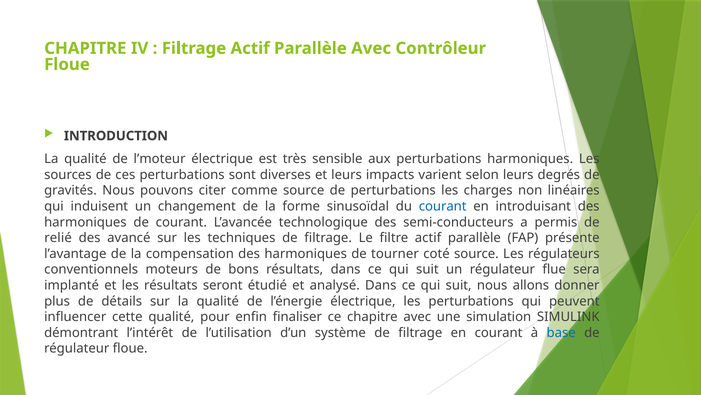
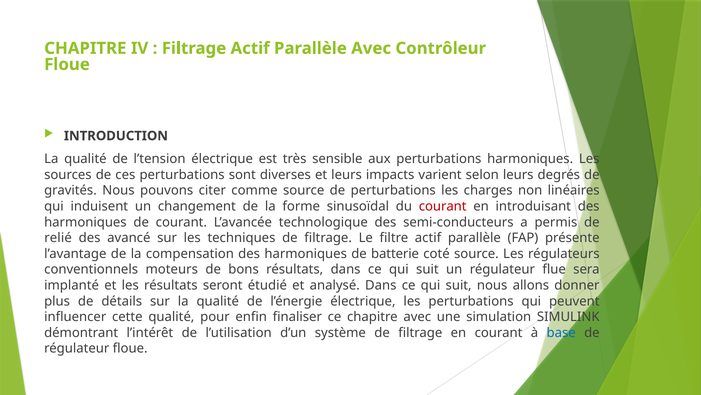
l’moteur: l’moteur -> l’tension
courant at (443, 206) colour: blue -> red
tourner: tourner -> batterie
